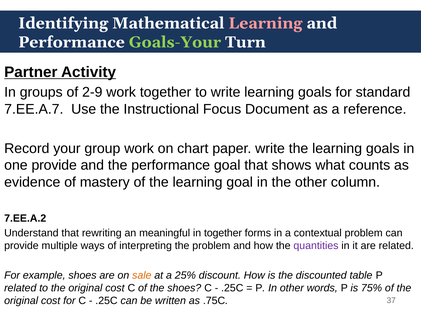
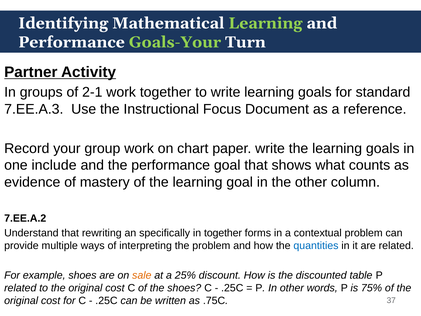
Learning at (265, 23) colour: pink -> light green
2-9: 2-9 -> 2-1
7.EE.A.7: 7.EE.A.7 -> 7.EE.A.3
one provide: provide -> include
meaningful: meaningful -> specifically
quantities colour: purple -> blue
